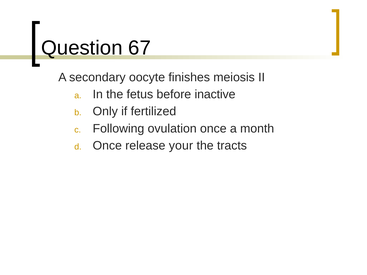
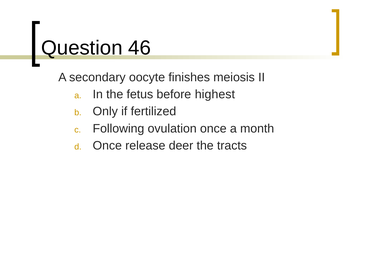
67: 67 -> 46
inactive: inactive -> highest
your: your -> deer
